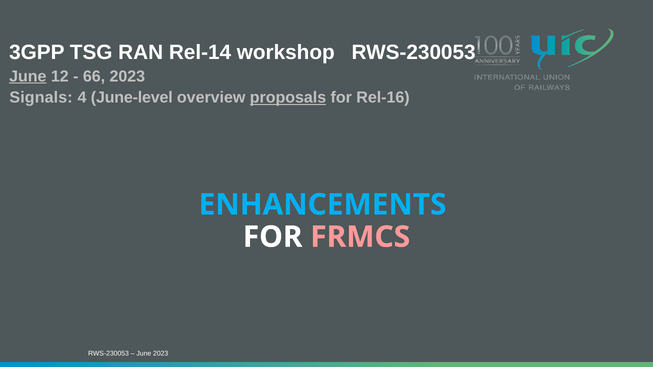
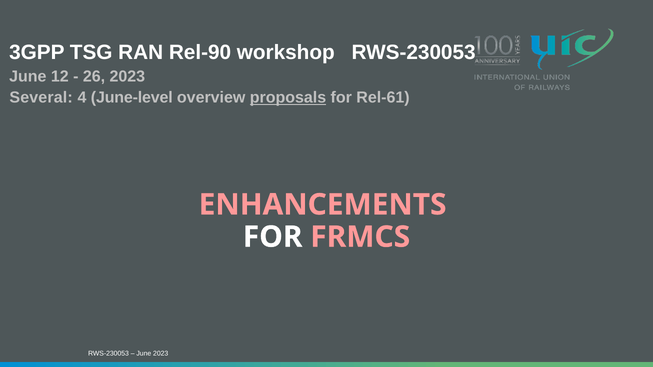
Rel-14: Rel-14 -> Rel-90
June at (28, 76) underline: present -> none
66: 66 -> 26
Signals: Signals -> Several
Rel-16: Rel-16 -> Rel-61
ENHANCEMENTS colour: light blue -> pink
